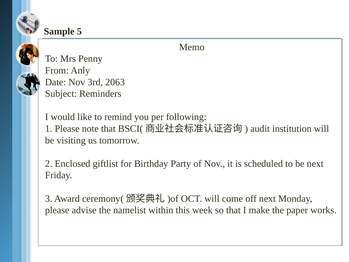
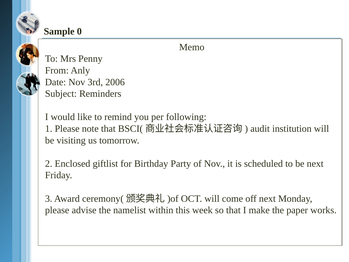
5: 5 -> 0
2063: 2063 -> 2006
